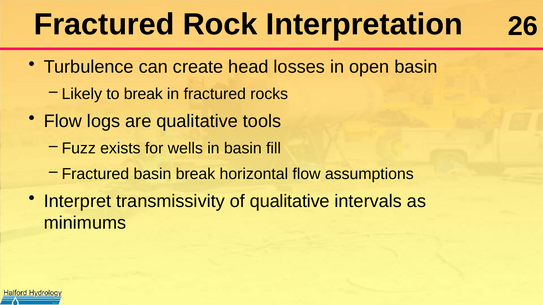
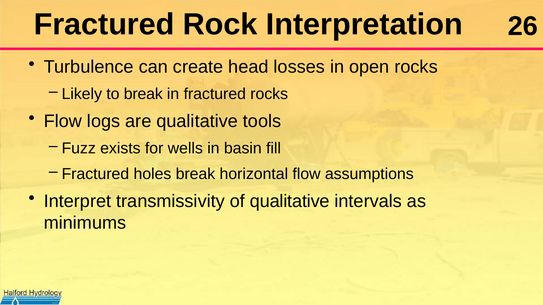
open basin: basin -> rocks
Fractured basin: basin -> holes
